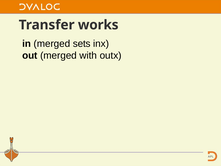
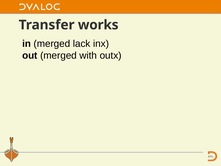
sets: sets -> lack
